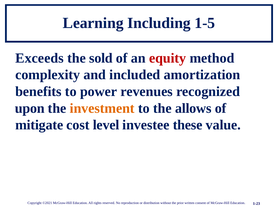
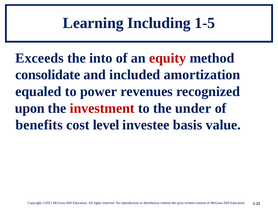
sold: sold -> into
complexity: complexity -> consolidate
benefits: benefits -> equaled
investment colour: orange -> red
allows: allows -> under
mitigate: mitigate -> benefits
these: these -> basis
